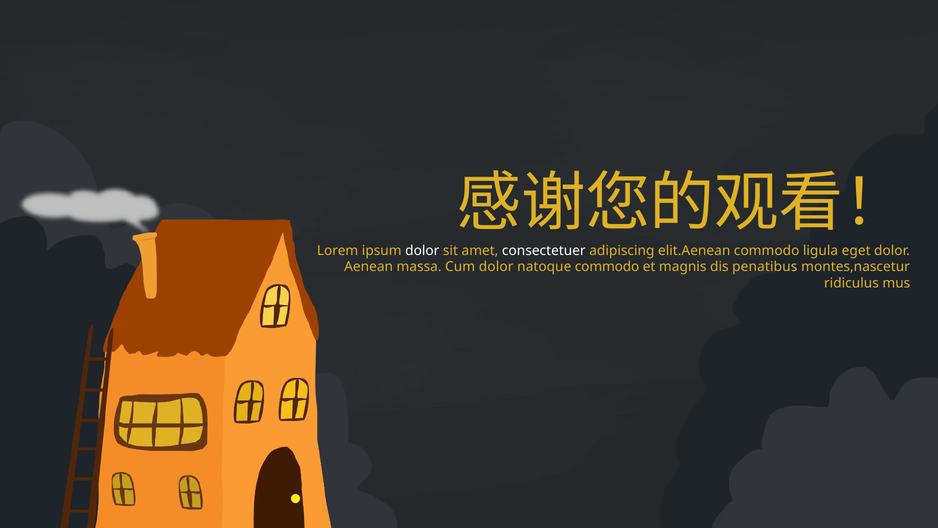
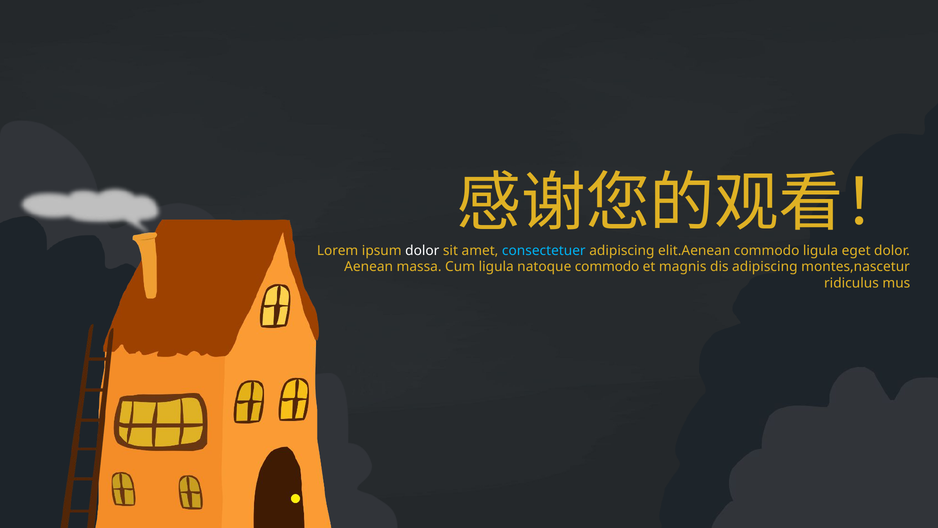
consectetuer colour: white -> light blue
Cum dolor: dolor -> ligula
dis penatibus: penatibus -> adipiscing
